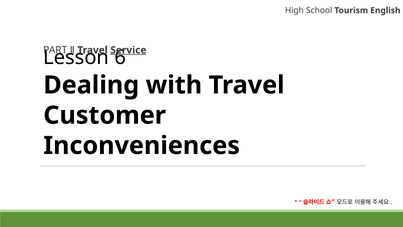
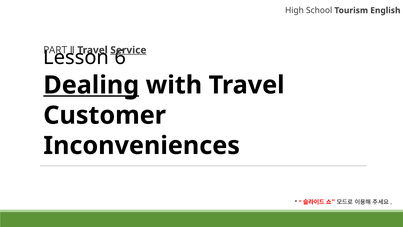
Dealing underline: none -> present
